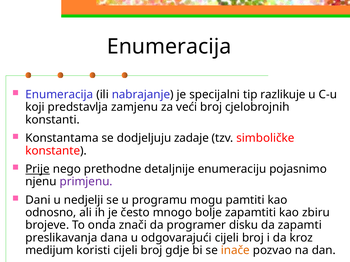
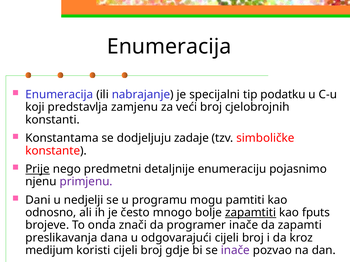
razlikuje: razlikuje -> podatku
prethodne: prethodne -> predmetni
zapamtiti underline: none -> present
zbiru: zbiru -> fputs
programer disku: disku -> inače
inače at (235, 251) colour: orange -> purple
